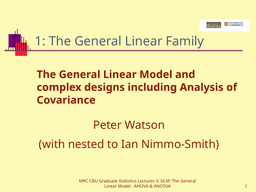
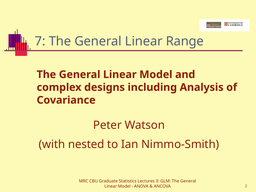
1: 1 -> 7
Family: Family -> Range
